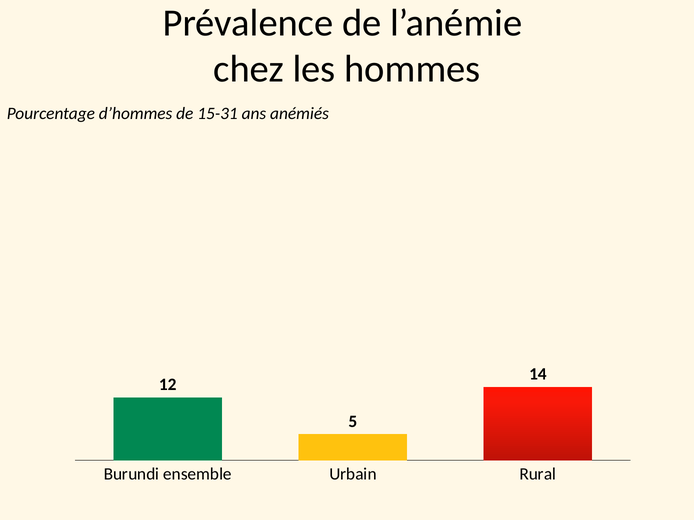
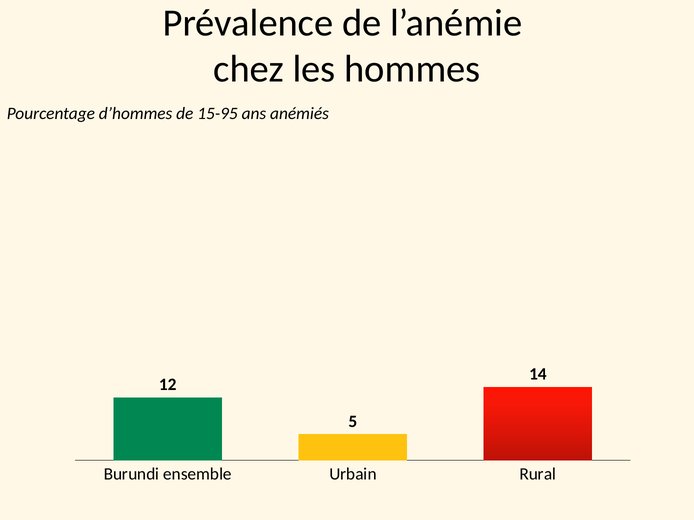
15-31: 15-31 -> 15-95
